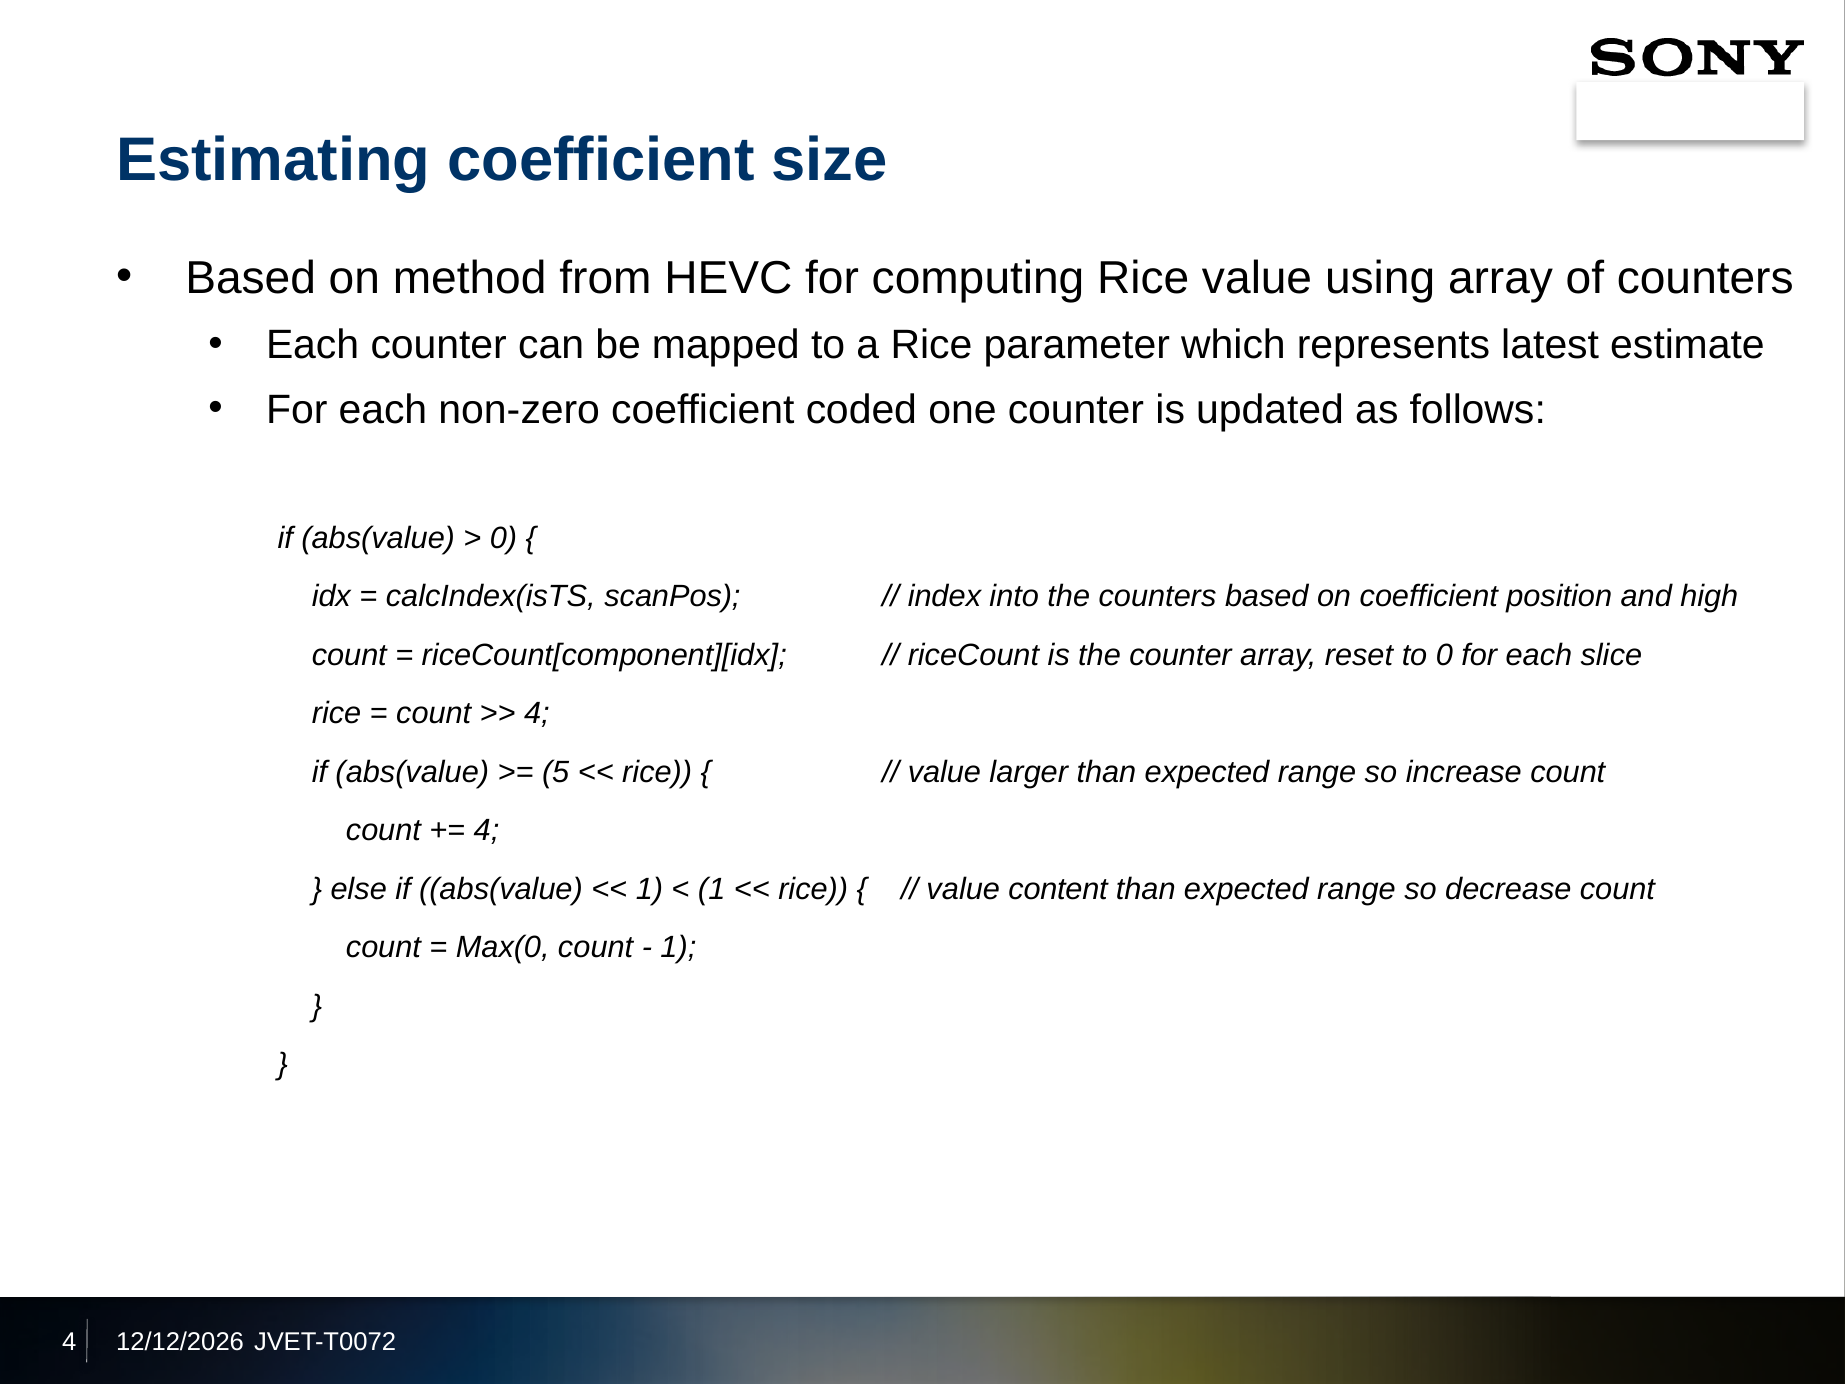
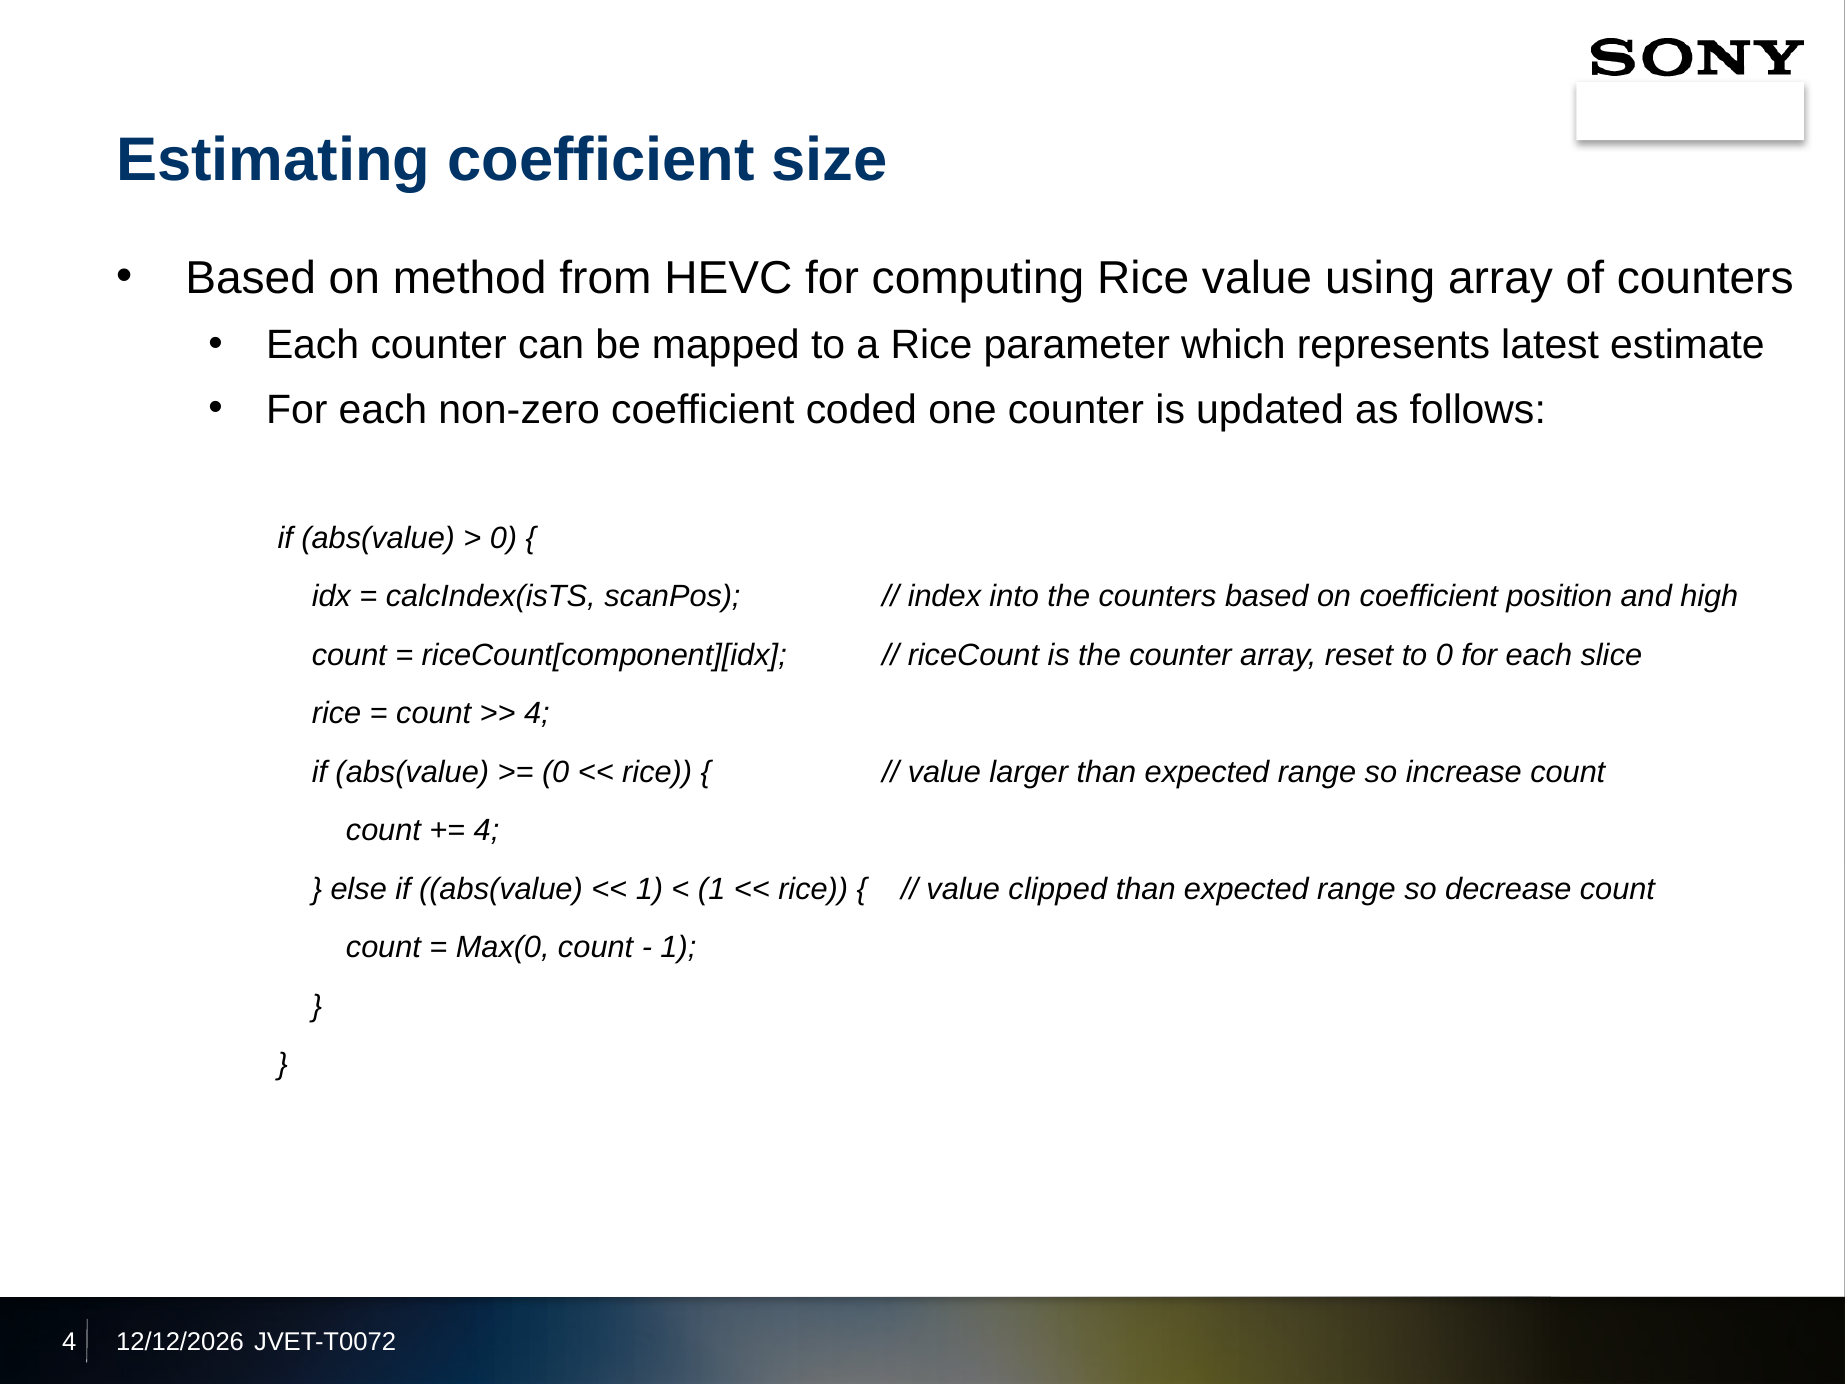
5 at (556, 772): 5 -> 0
content: content -> clipped
